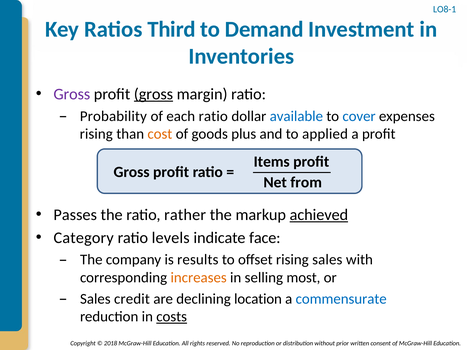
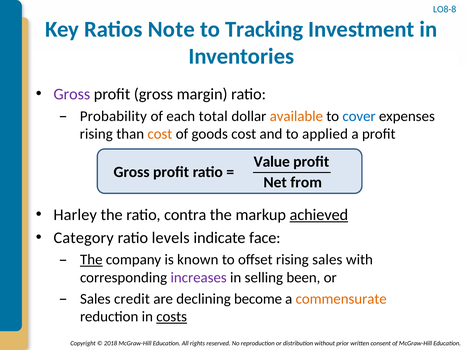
LO8-1: LO8-1 -> LO8-8
Third: Third -> Note
Demand: Demand -> Tracking
gross at (153, 94) underline: present -> none
each ratio: ratio -> total
available colour: blue -> orange
goods plus: plus -> cost
Items: Items -> Value
Passes: Passes -> Harley
rather: rather -> contra
The at (91, 260) underline: none -> present
results: results -> known
increases colour: orange -> purple
most: most -> been
location: location -> become
commensurate colour: blue -> orange
